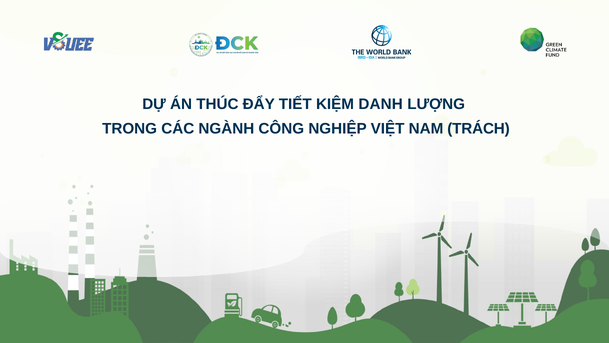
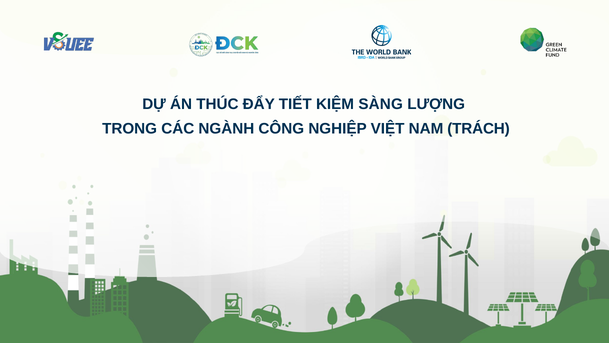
DANH: DANH -> SÀNG
